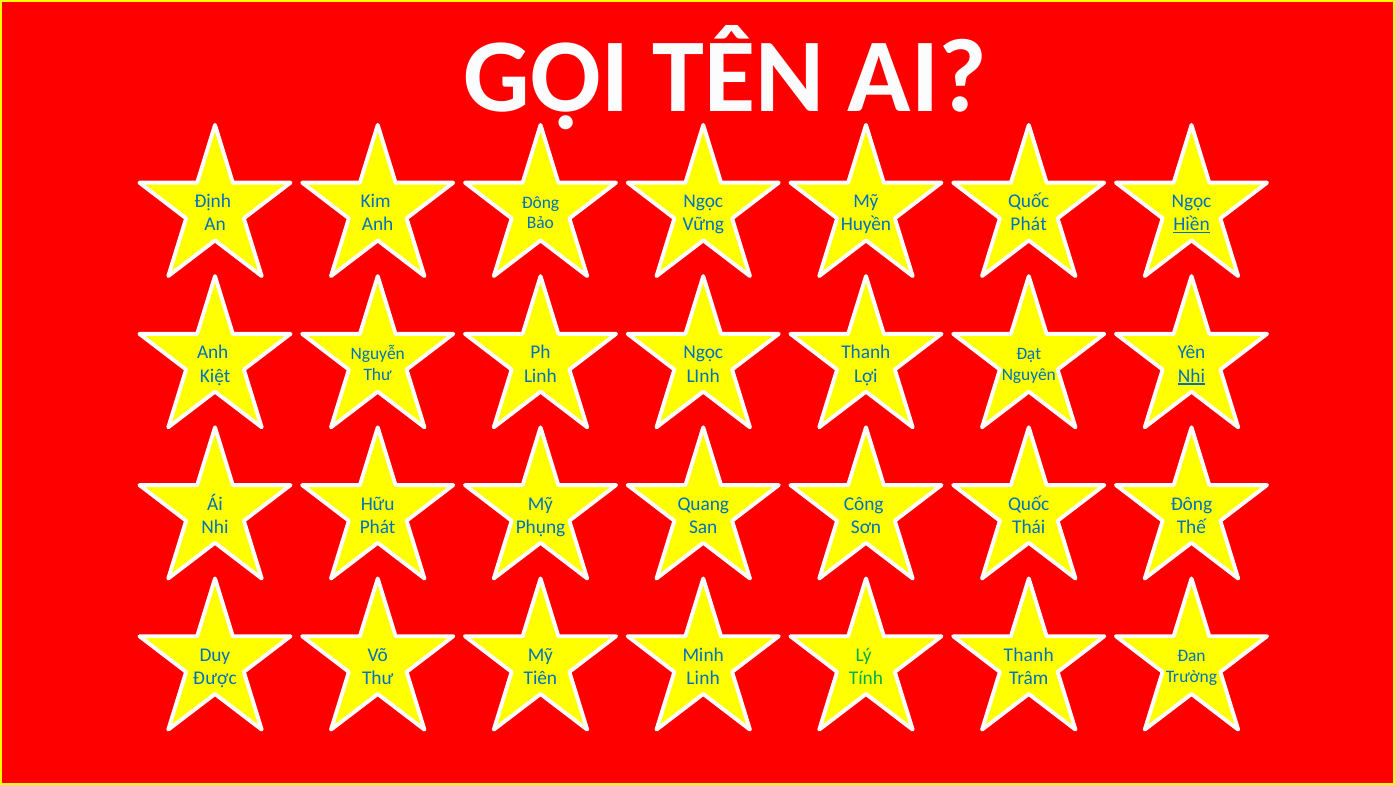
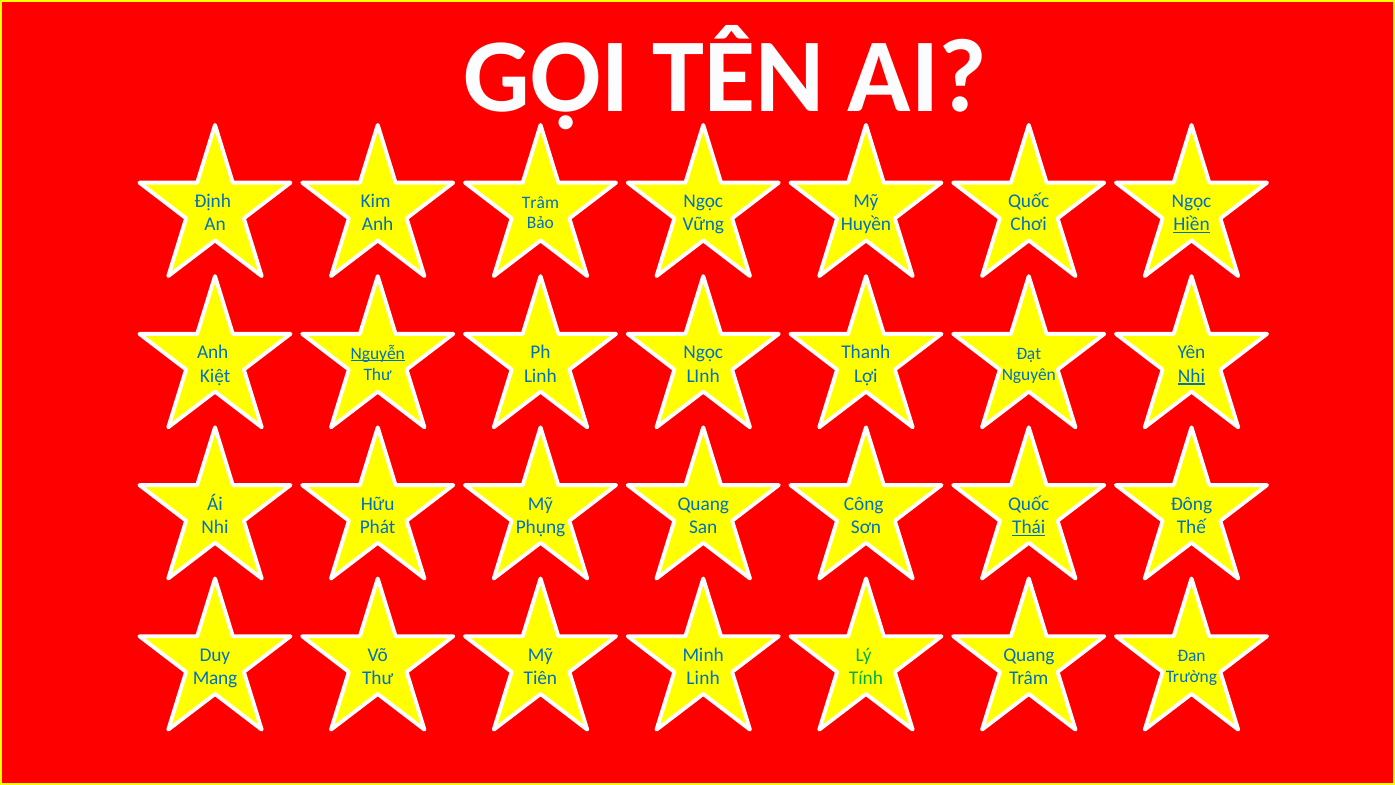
Đông at (540, 202): Đông -> Trâm
Phát at (1029, 224): Phát -> Chơi
Nguyễn underline: none -> present
Thái underline: none -> present
Thanh at (1029, 655): Thanh -> Quang
Được: Được -> Mang
